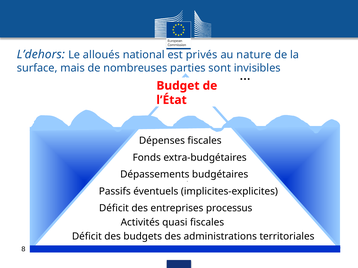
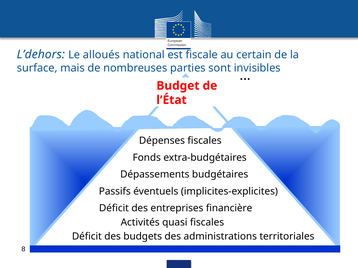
privés: privés -> fiscale
nature: nature -> certain
processus: processus -> financière
